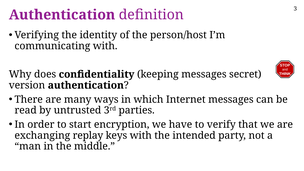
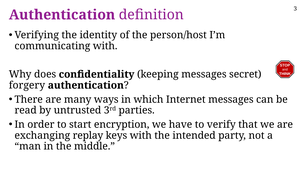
version: version -> forgery
